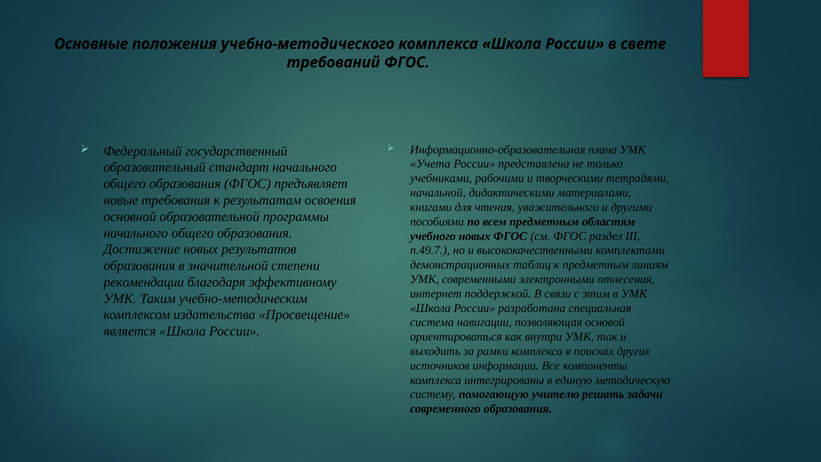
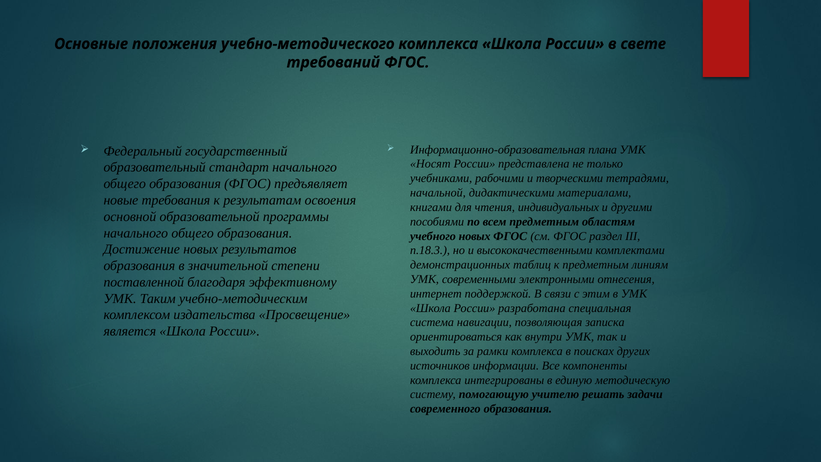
Учета: Учета -> Носят
уважительного: уважительного -> индивидуальных
п.49.7: п.49.7 -> п.18.3
рекомендации: рекомендации -> поставленной
основой: основой -> записка
